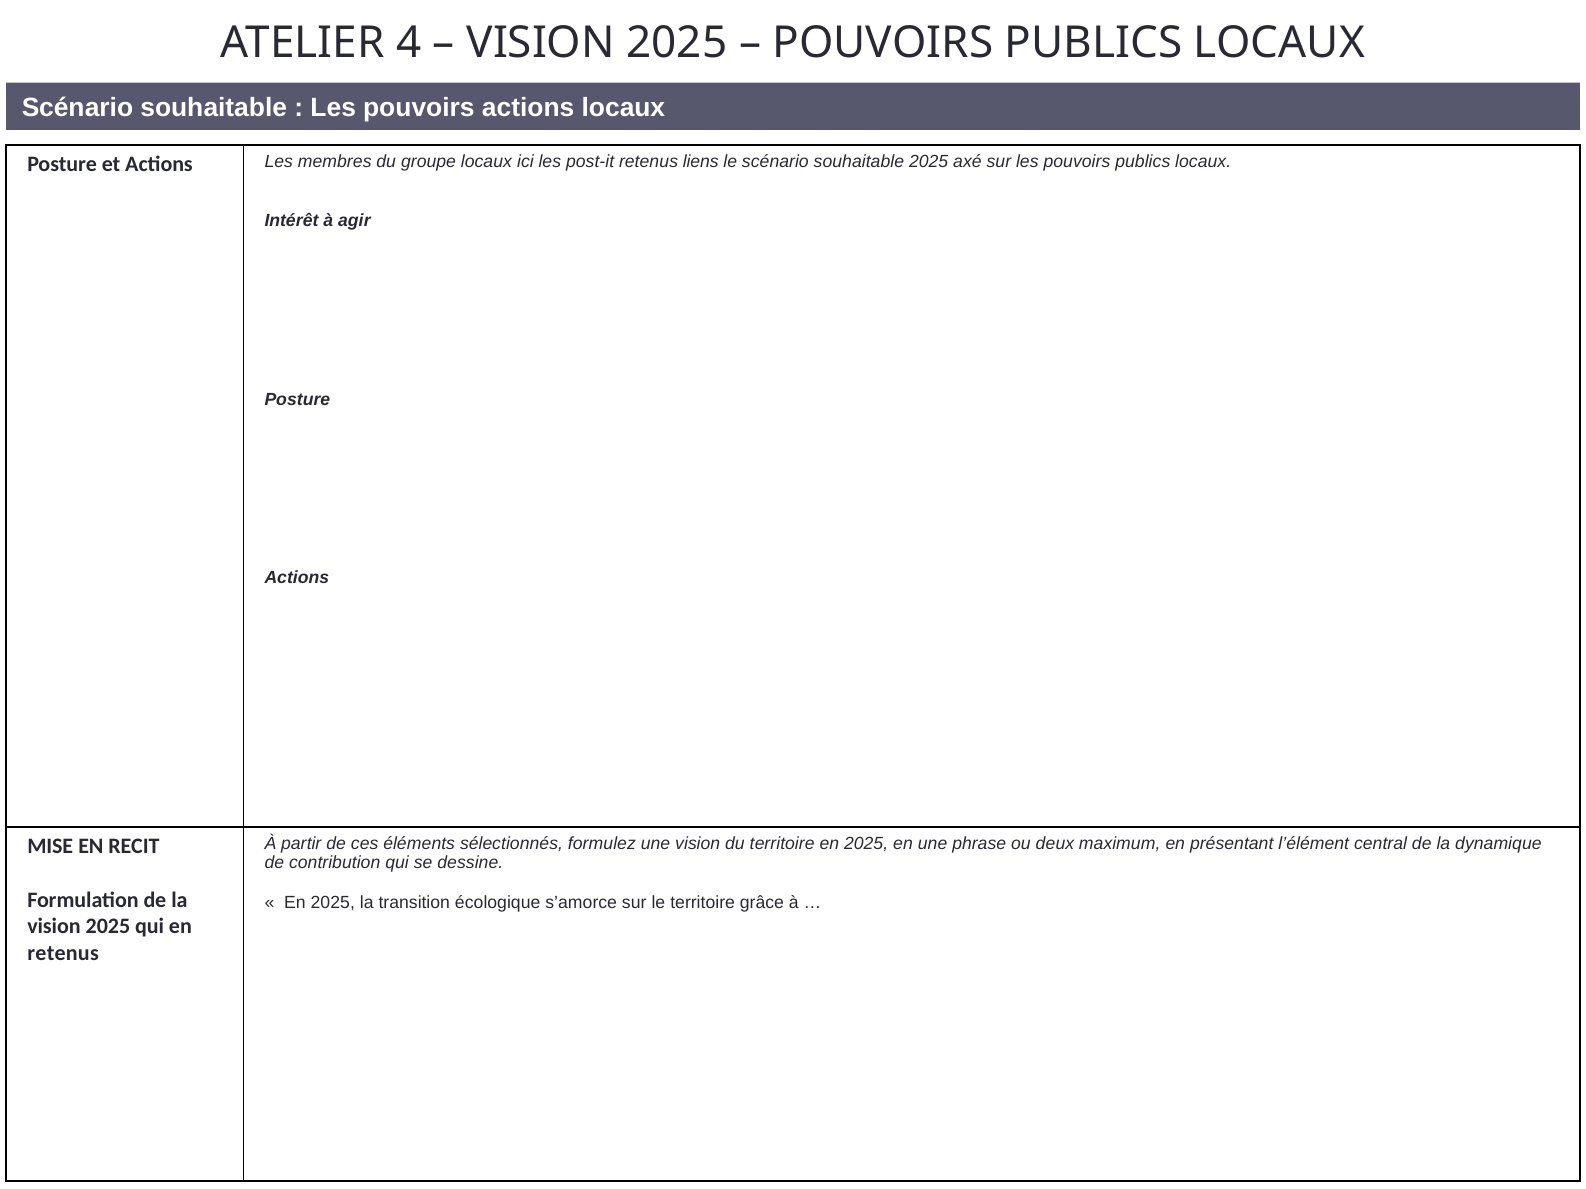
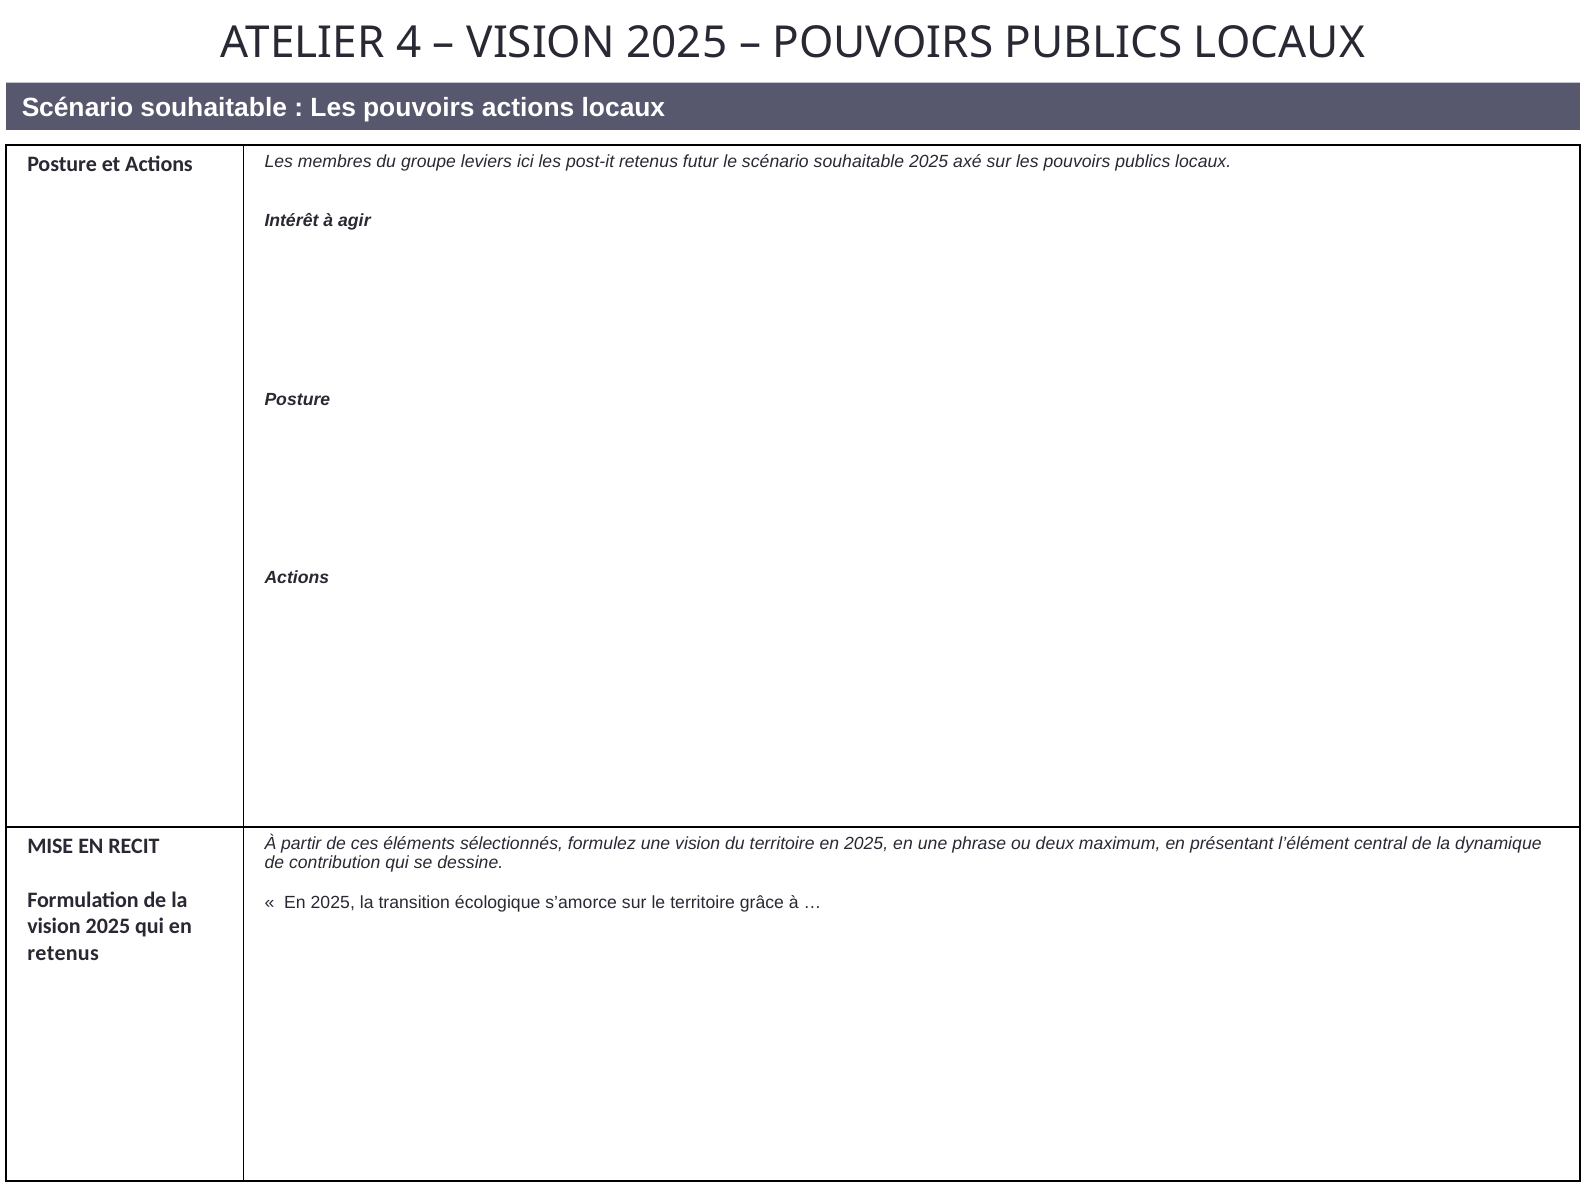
groupe locaux: locaux -> leviers
liens: liens -> futur
